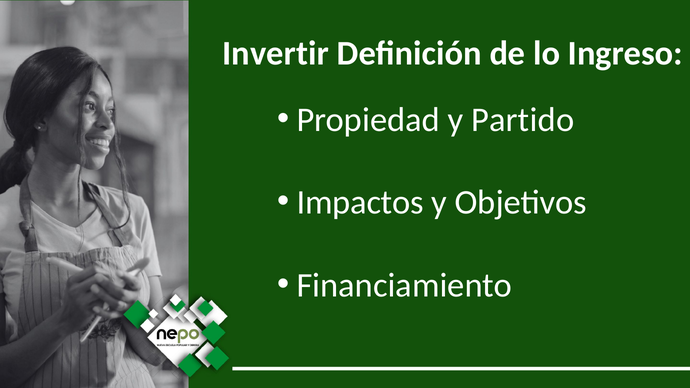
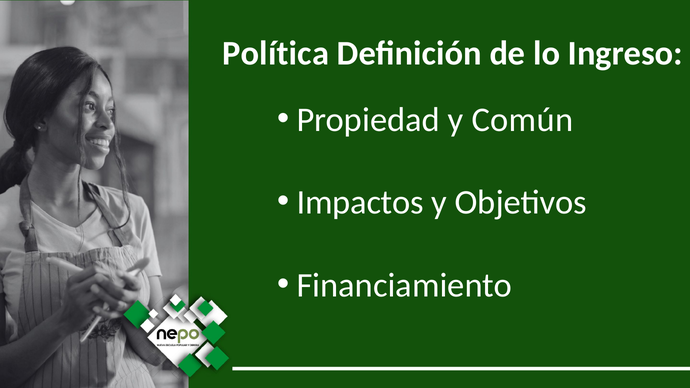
Invertir: Invertir -> Política
Partido: Partido -> Común
